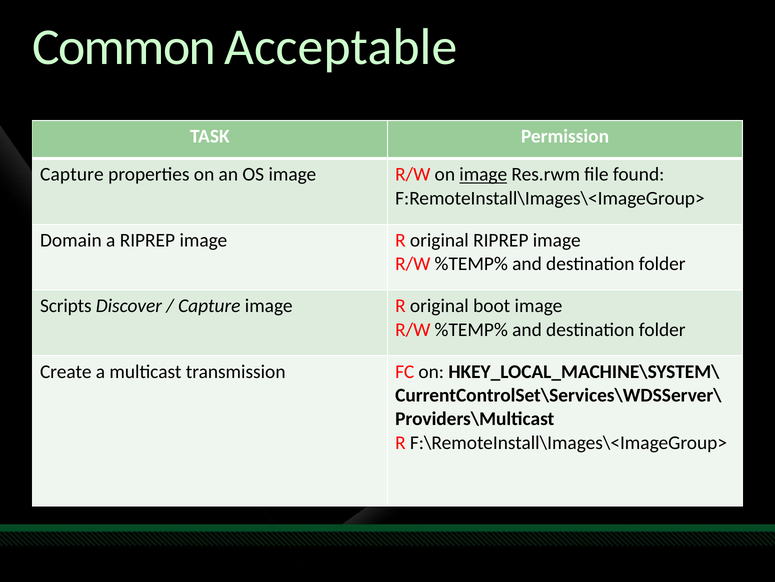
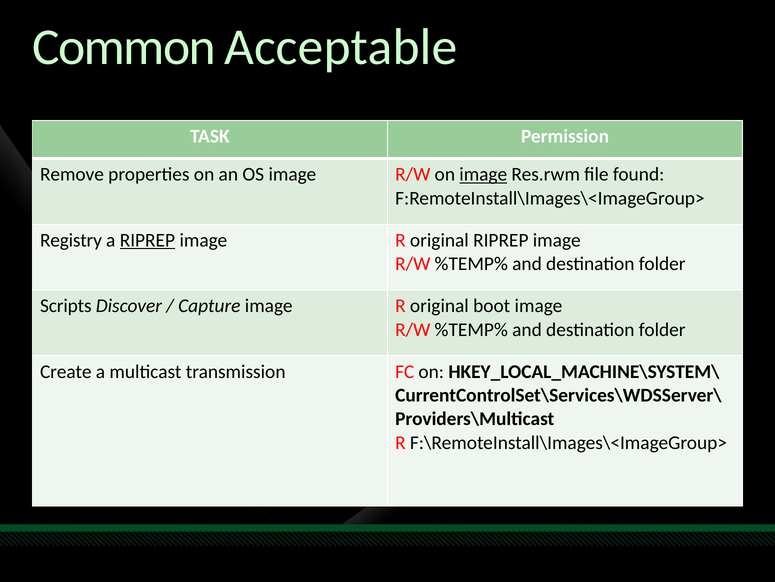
Capture at (72, 174): Capture -> Remove
Domain: Domain -> Registry
RIPREP at (147, 240) underline: none -> present
